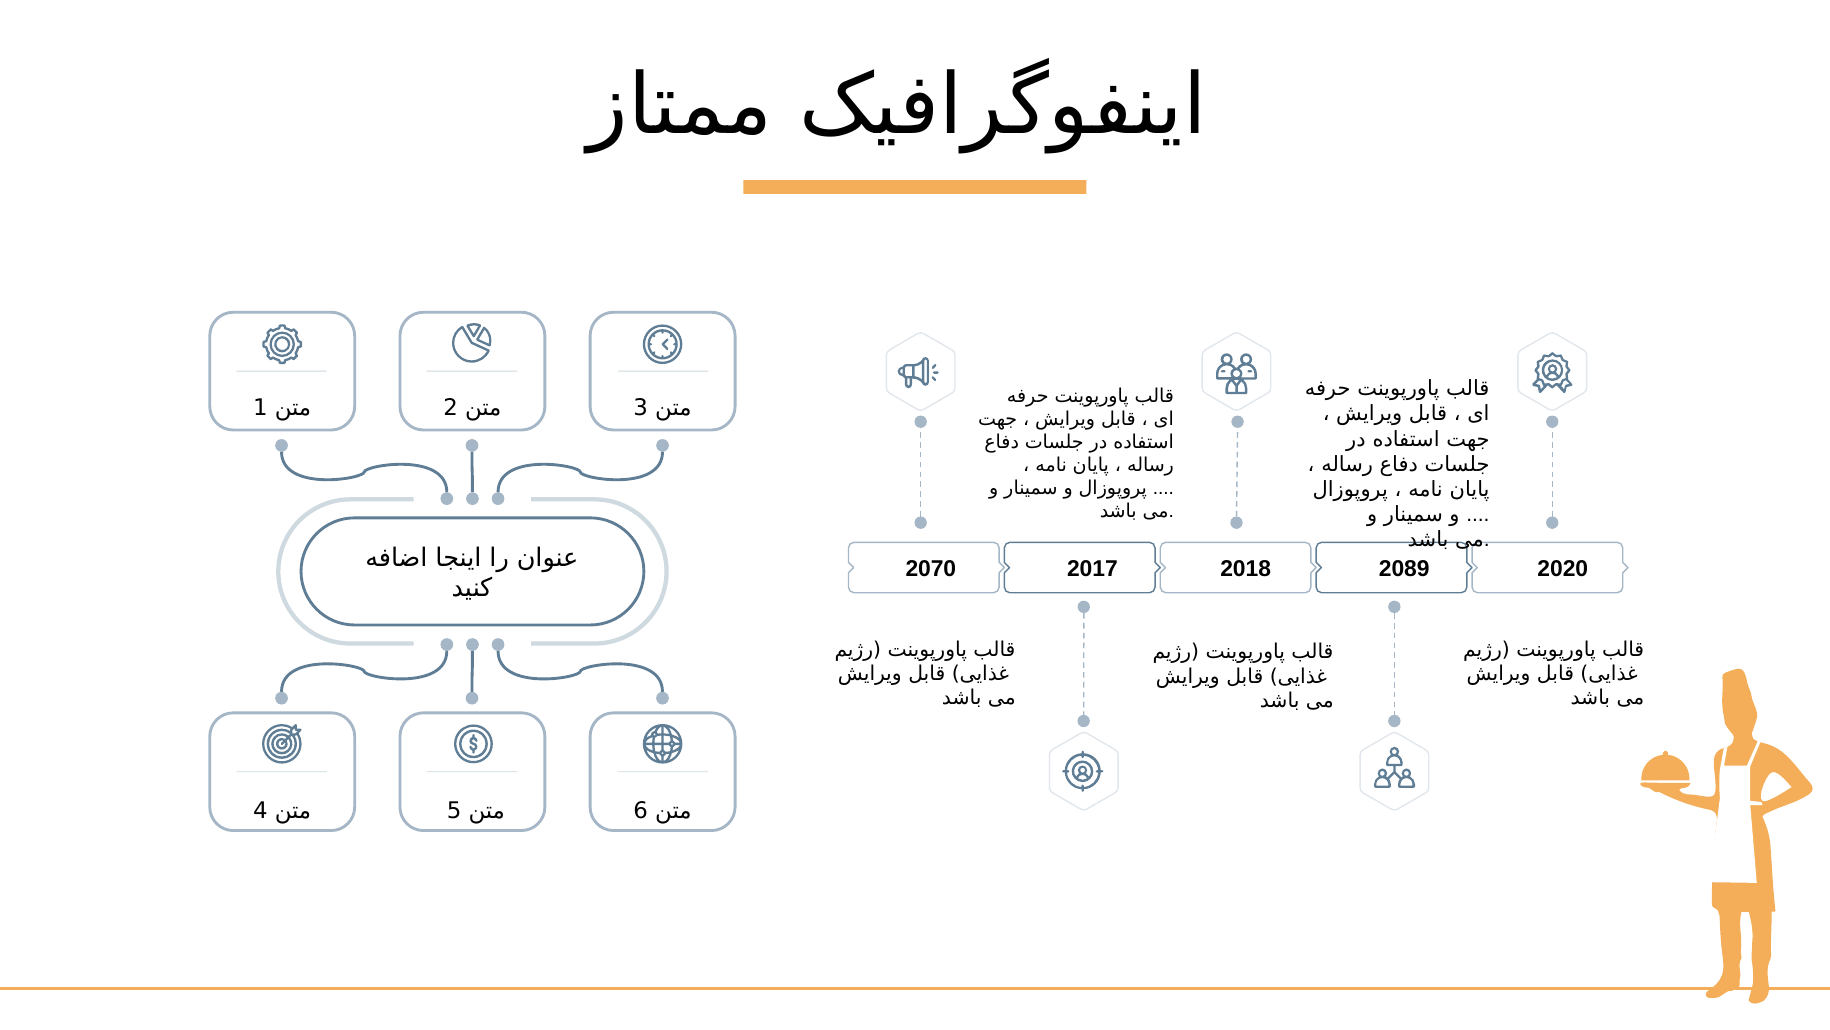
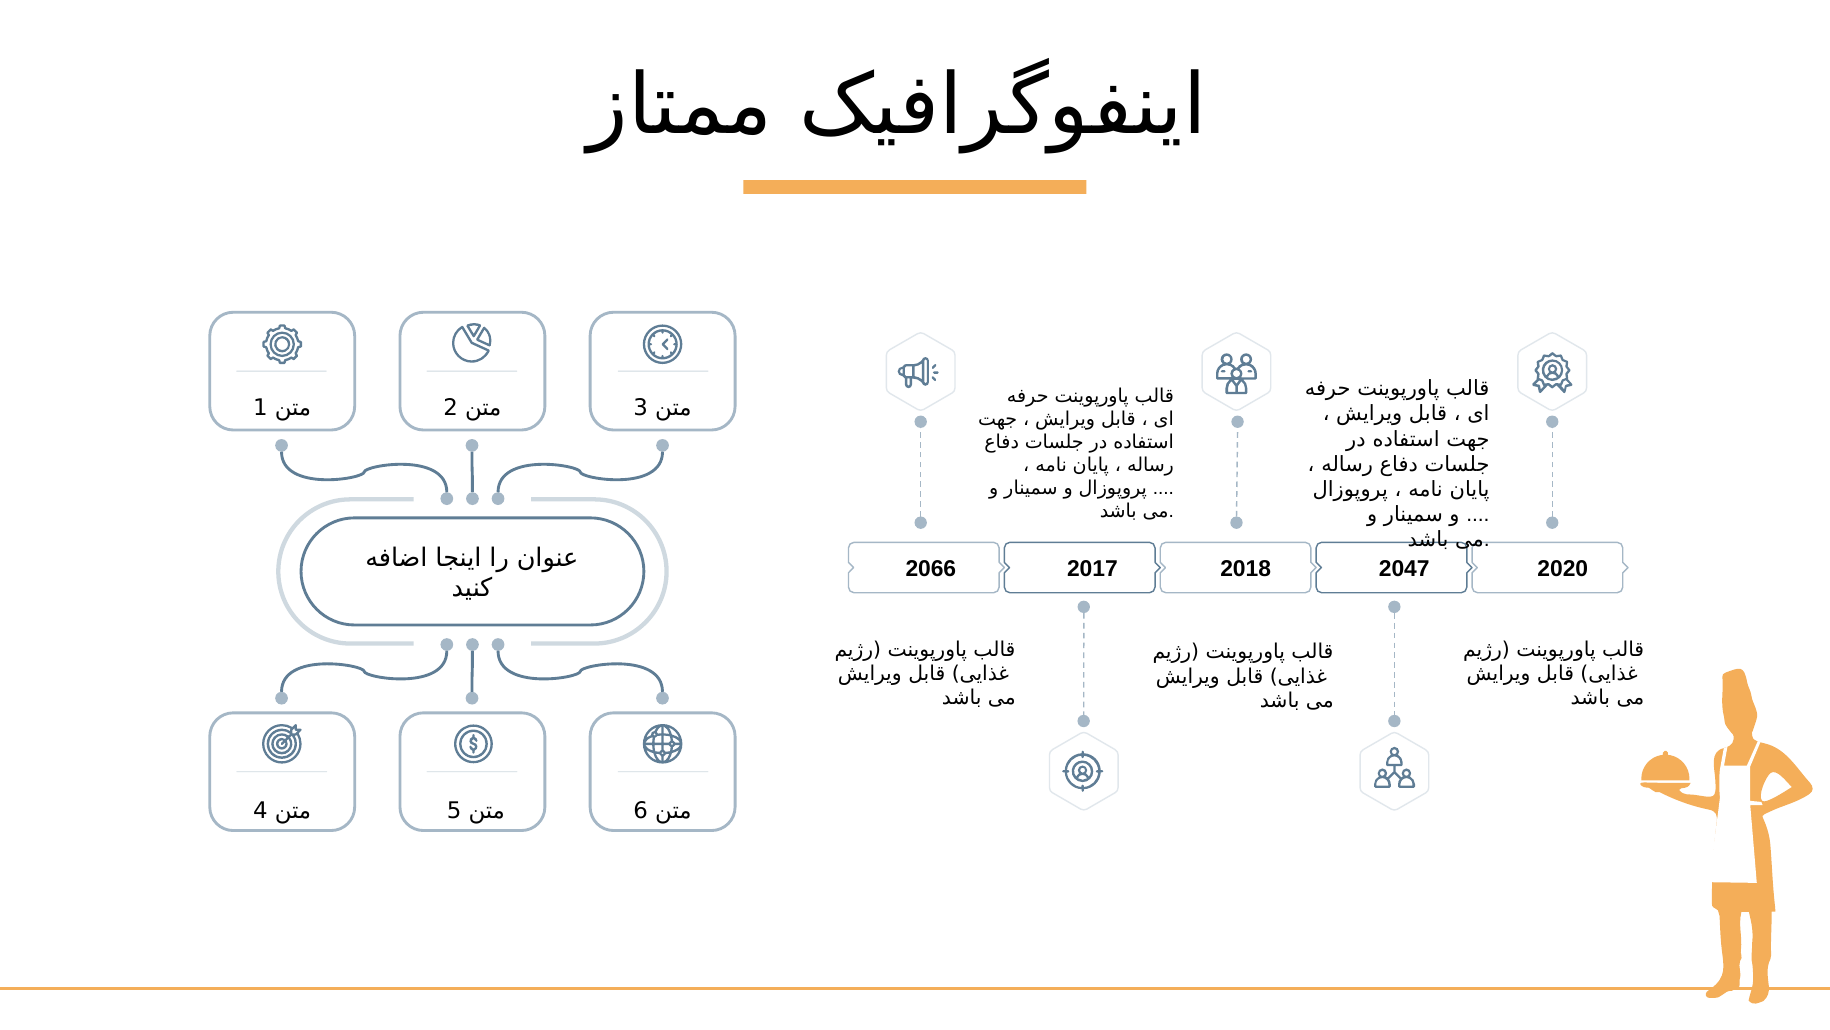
2070: 2070 -> 2066
2089: 2089 -> 2047
